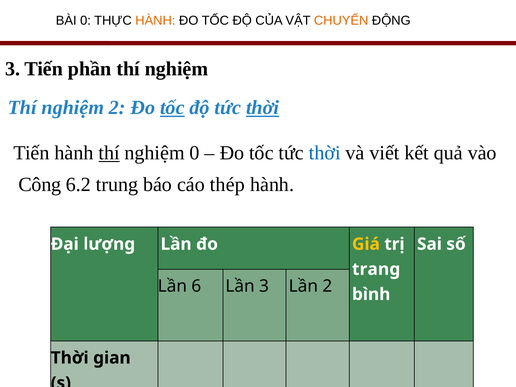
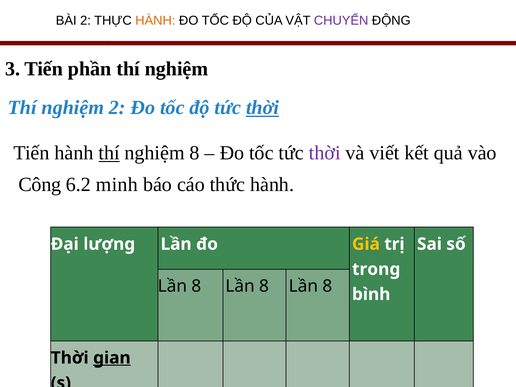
BÀI 0: 0 -> 2
CHUYỂN colour: orange -> purple
tốc at (172, 108) underline: present -> none
nghiệm 0: 0 -> 8
thời at (325, 153) colour: blue -> purple
trung: trung -> minh
thép: thép -> thức
trang: trang -> trong
6 at (197, 286): 6 -> 8
3 at (264, 286): 3 -> 8
2 at (327, 286): 2 -> 8
gian underline: none -> present
